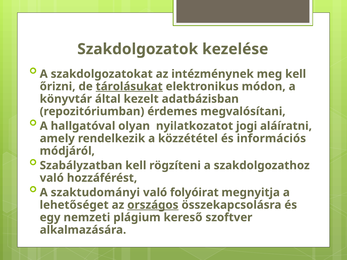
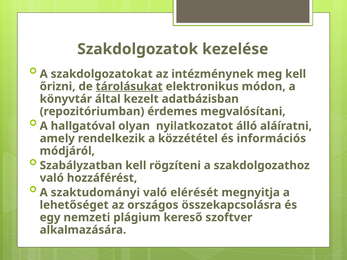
jogi: jogi -> álló
folyóirat: folyóirat -> elérését
országos underline: present -> none
